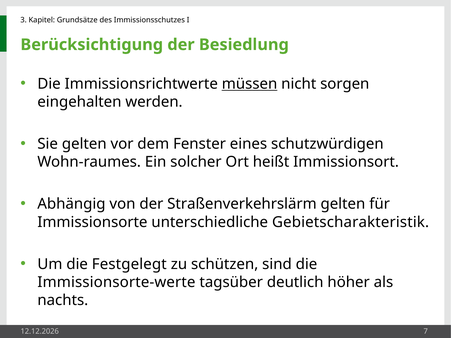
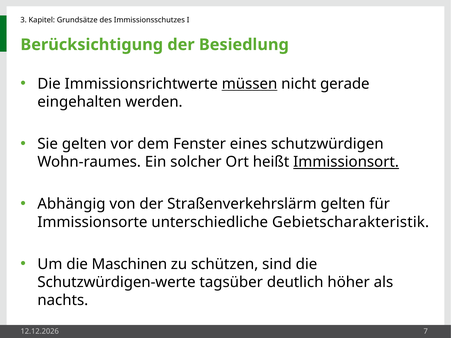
sorgen: sorgen -> gerade
Immissionsort underline: none -> present
Festgelegt: Festgelegt -> Maschinen
Immissionsorte-werte: Immissionsorte-werte -> Schutzwürdigen-werte
